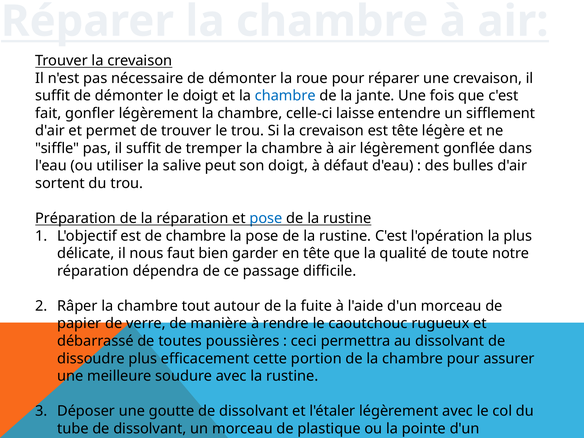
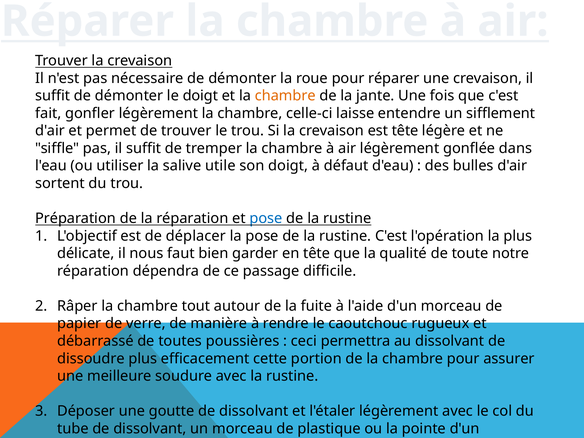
chambre at (285, 96) colour: blue -> orange
peut: peut -> utile
de chambre: chambre -> déplacer
